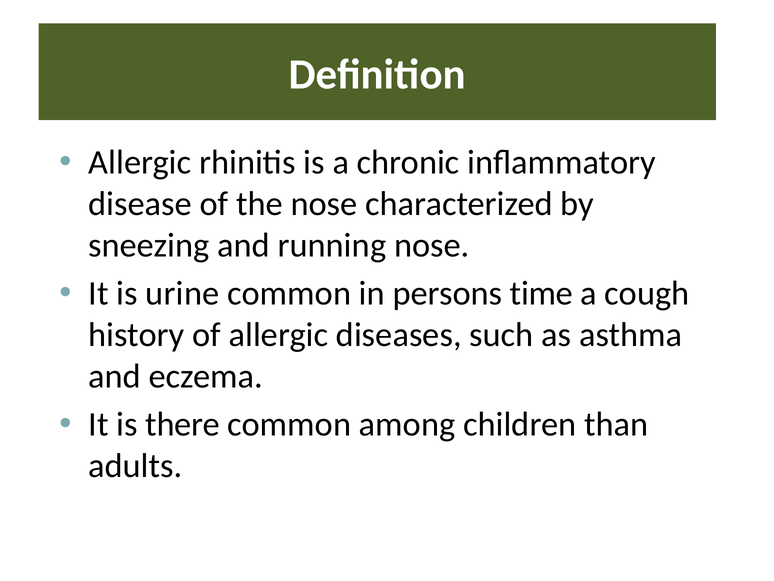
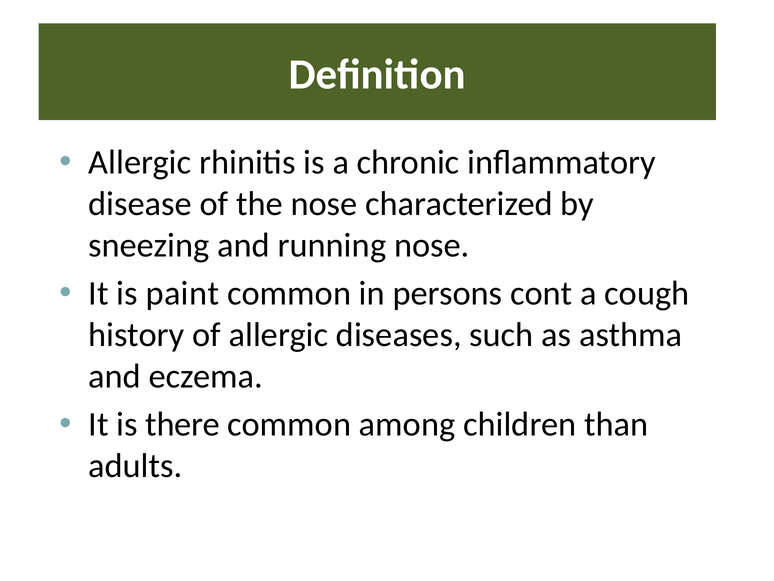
urine: urine -> paint
time: time -> cont
